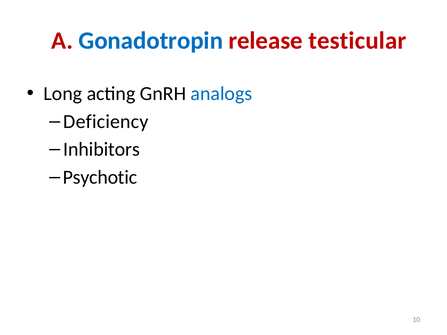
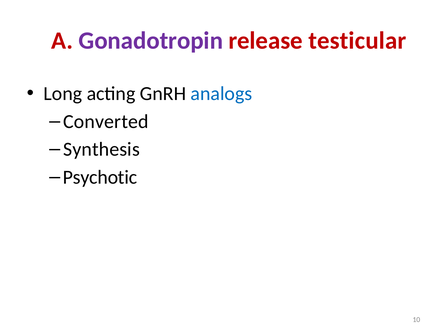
Gonadotropin colour: blue -> purple
Deficiency: Deficiency -> Converted
Inhibitors: Inhibitors -> Synthesis
